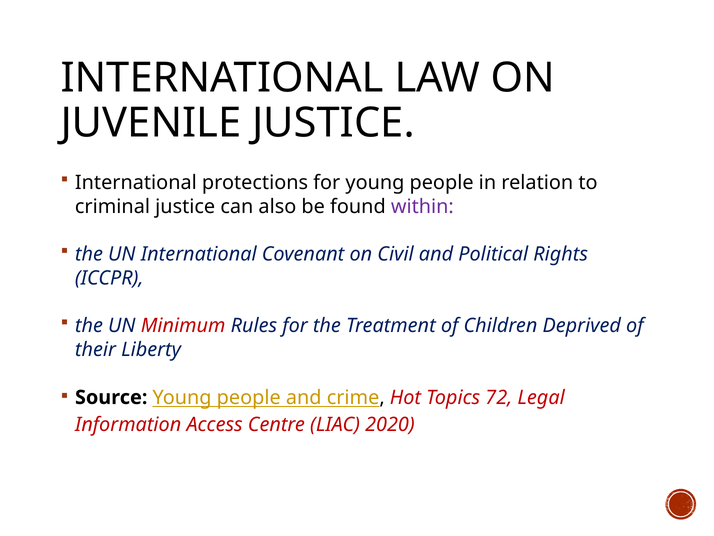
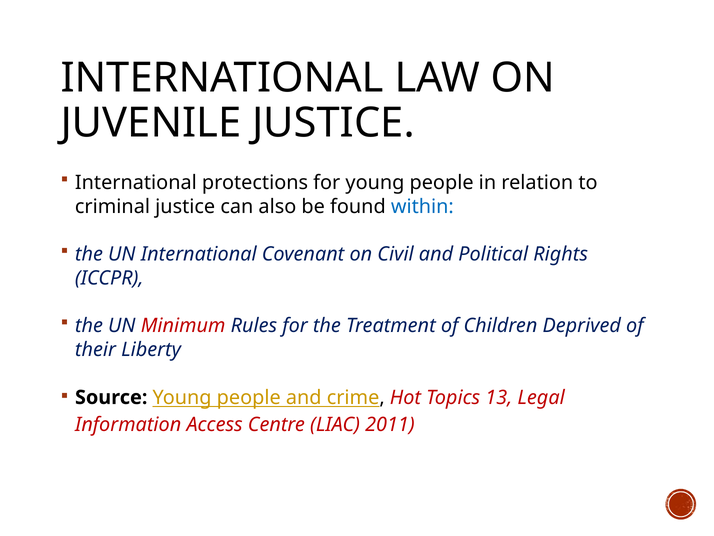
within colour: purple -> blue
72: 72 -> 13
2020: 2020 -> 2011
